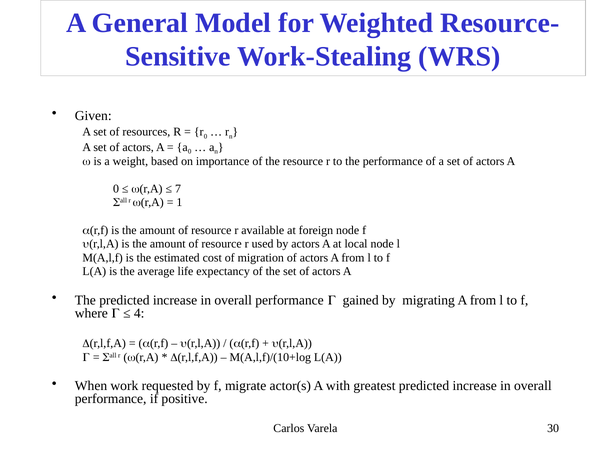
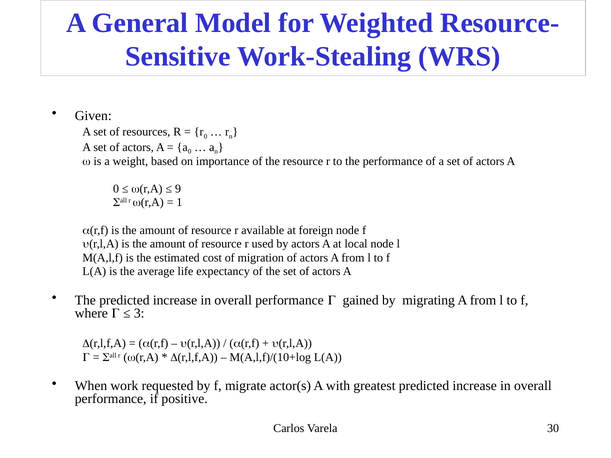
7: 7 -> 9
4: 4 -> 3
